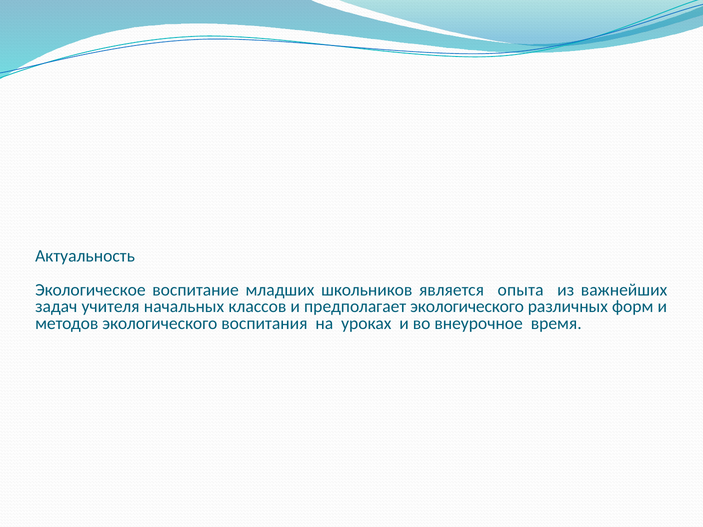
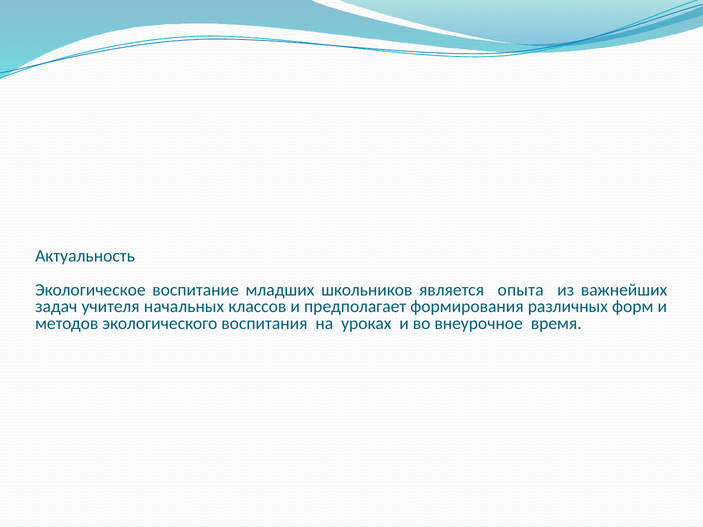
предполагает экологического: экологического -> формирования
